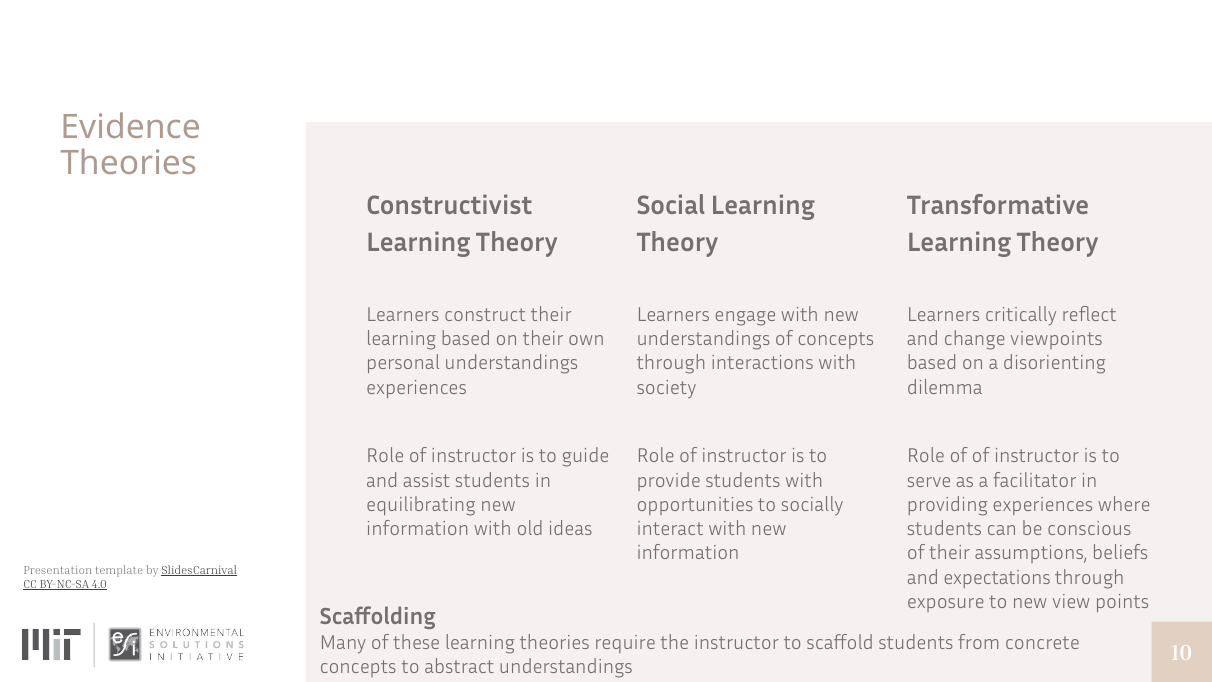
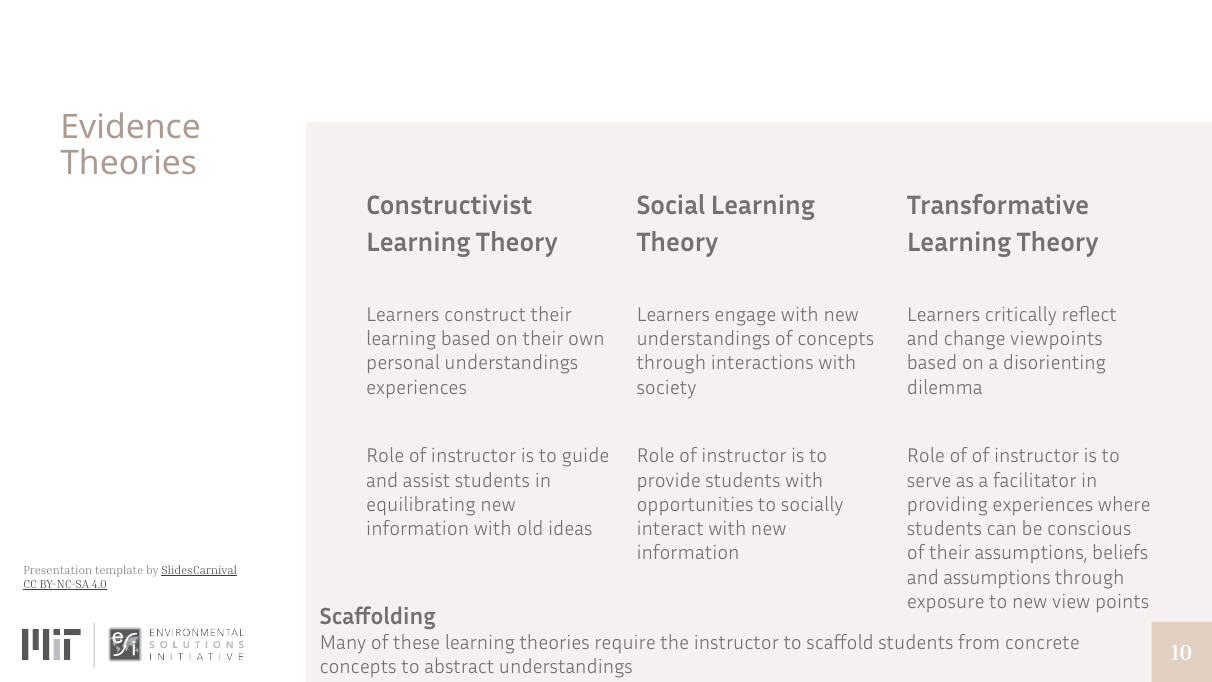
and expectations: expectations -> assumptions
